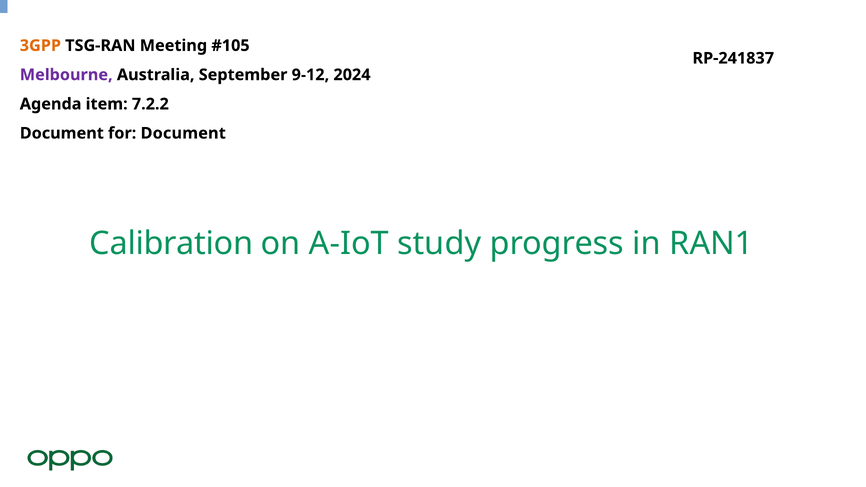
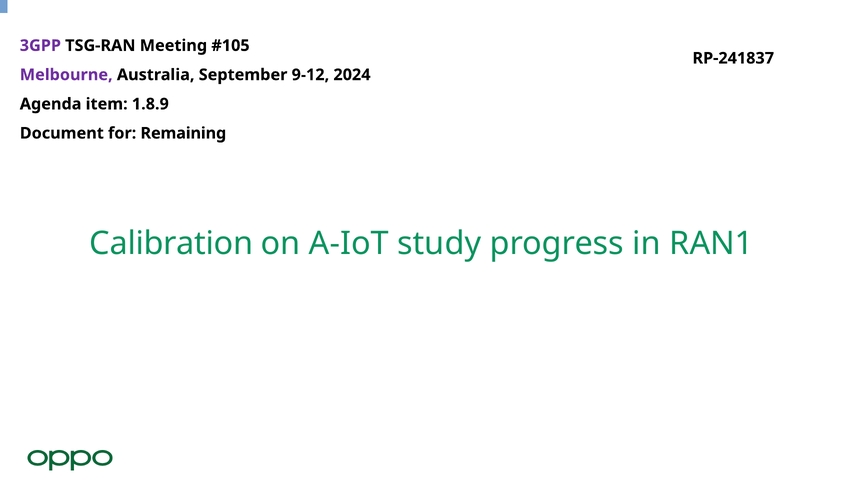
3GPP colour: orange -> purple
7.2.2: 7.2.2 -> 1.8.9
for Document: Document -> Remaining
